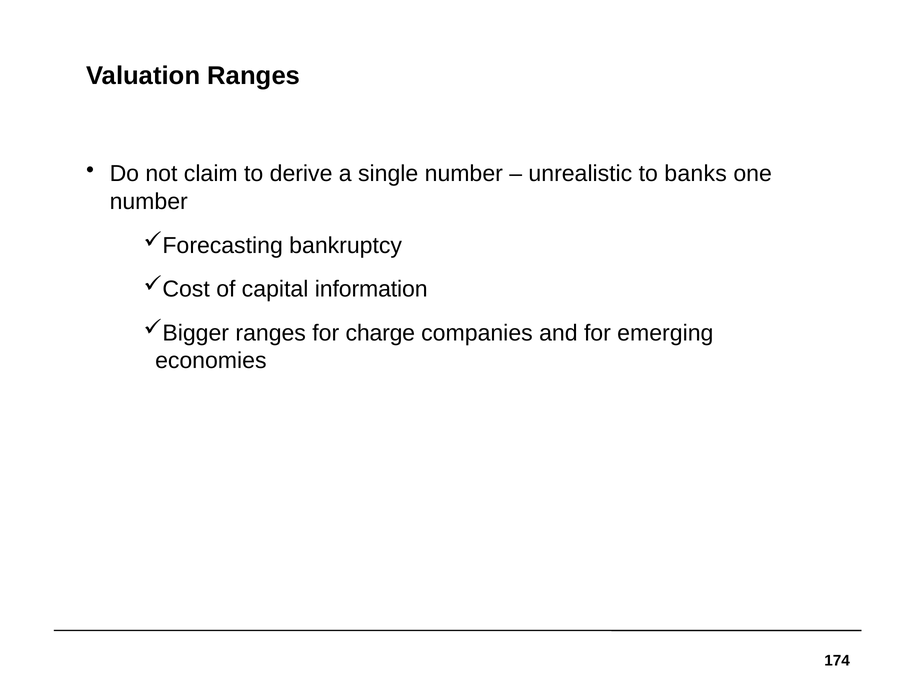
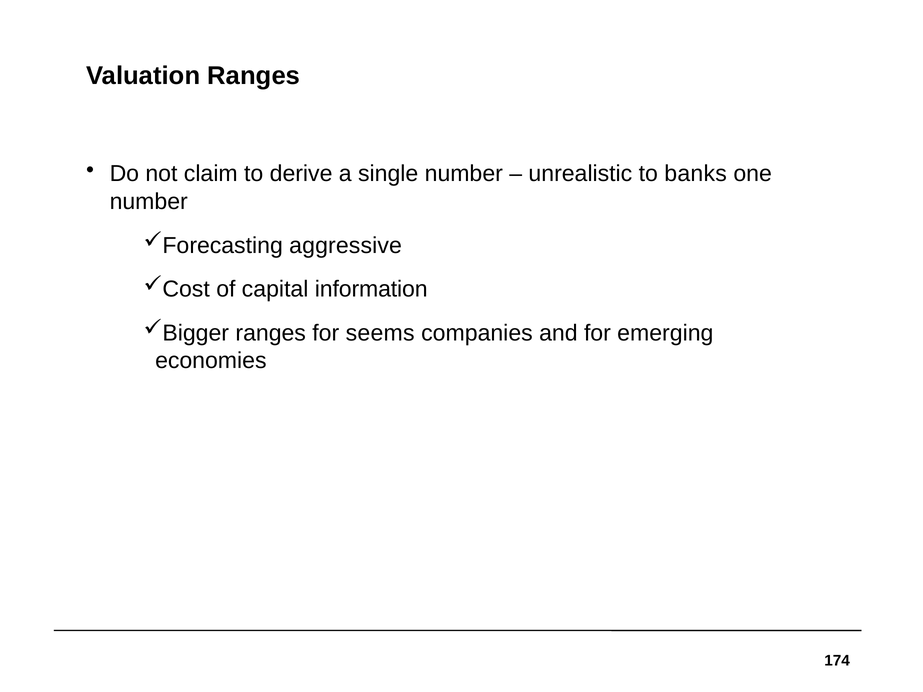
bankruptcy: bankruptcy -> aggressive
charge: charge -> seems
